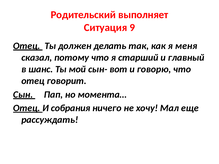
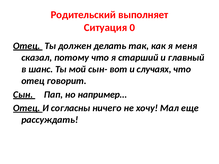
9: 9 -> 0
говорю: говорю -> случаях
момента…: момента… -> например…
собрания: собрания -> согласны
